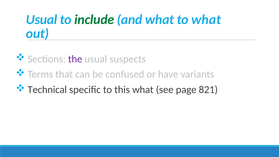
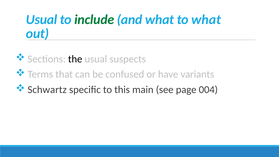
the colour: purple -> black
Technical: Technical -> Schwartz
this what: what -> main
821: 821 -> 004
